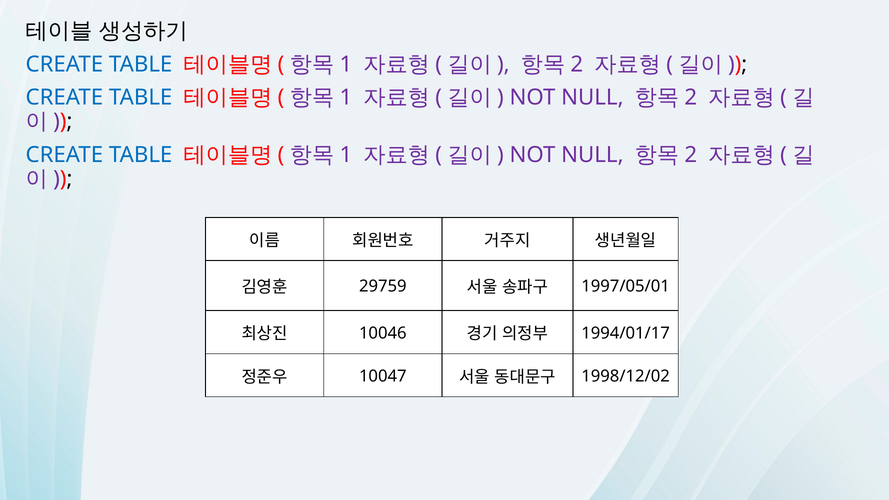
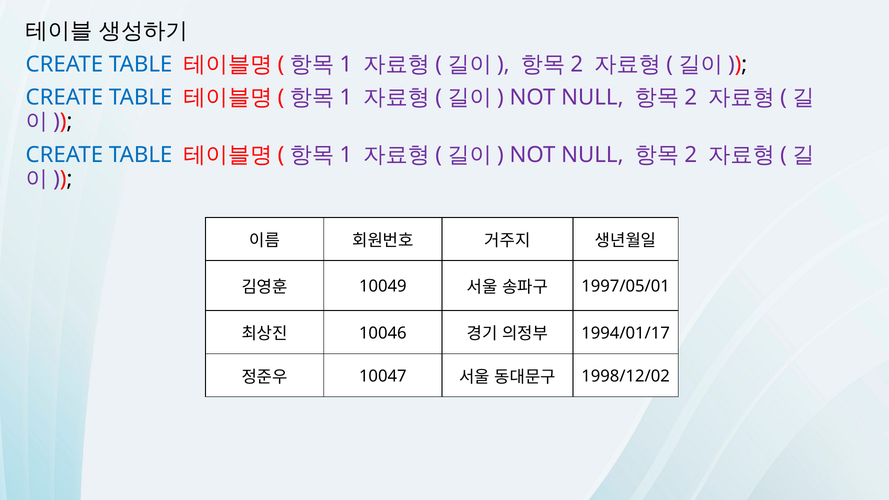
29759: 29759 -> 10049
